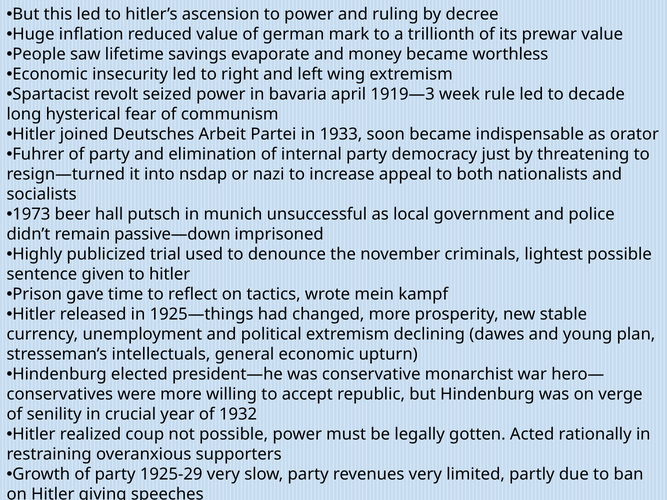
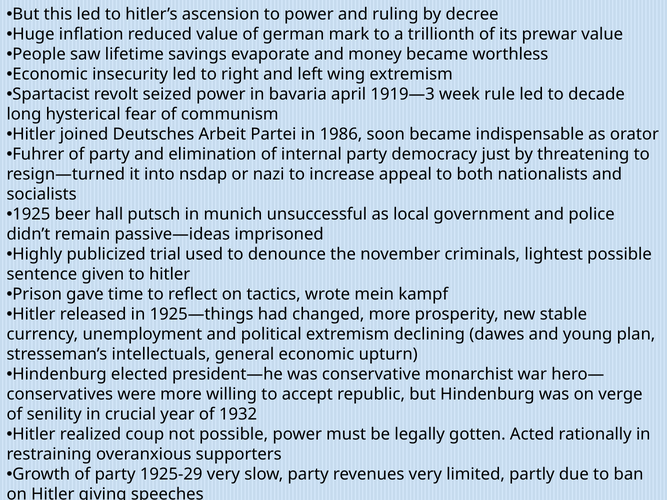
1933: 1933 -> 1986
1973: 1973 -> 1925
passive—down: passive—down -> passive—ideas
